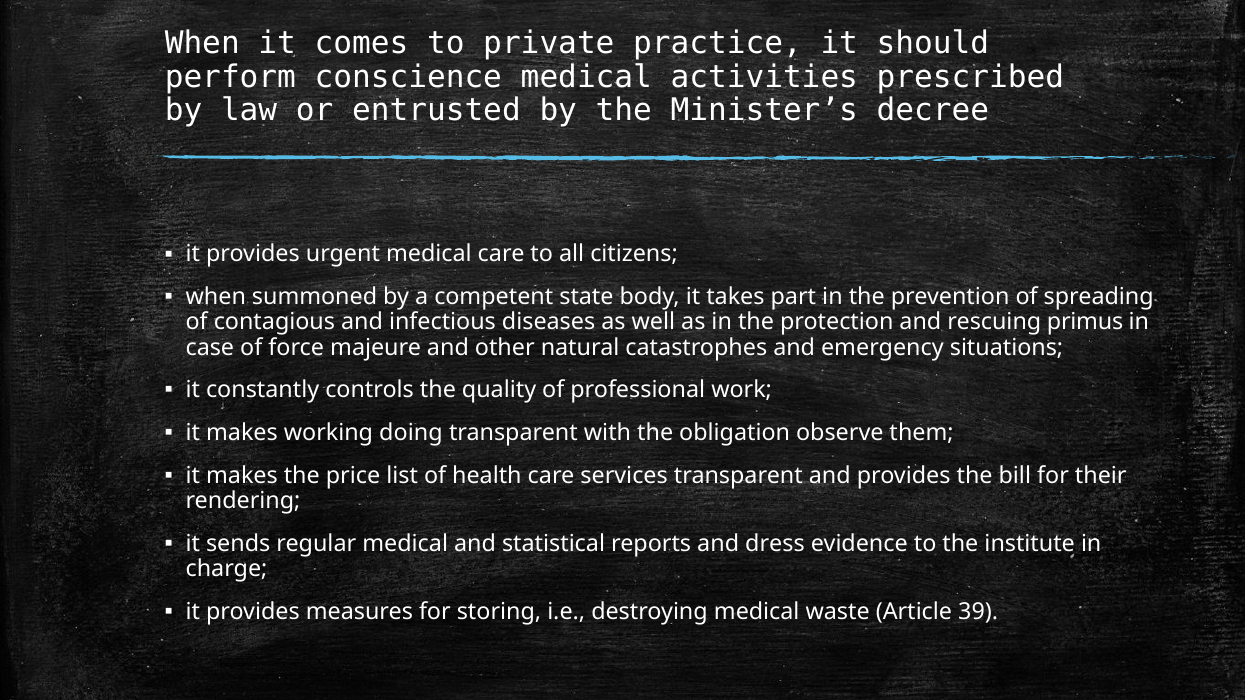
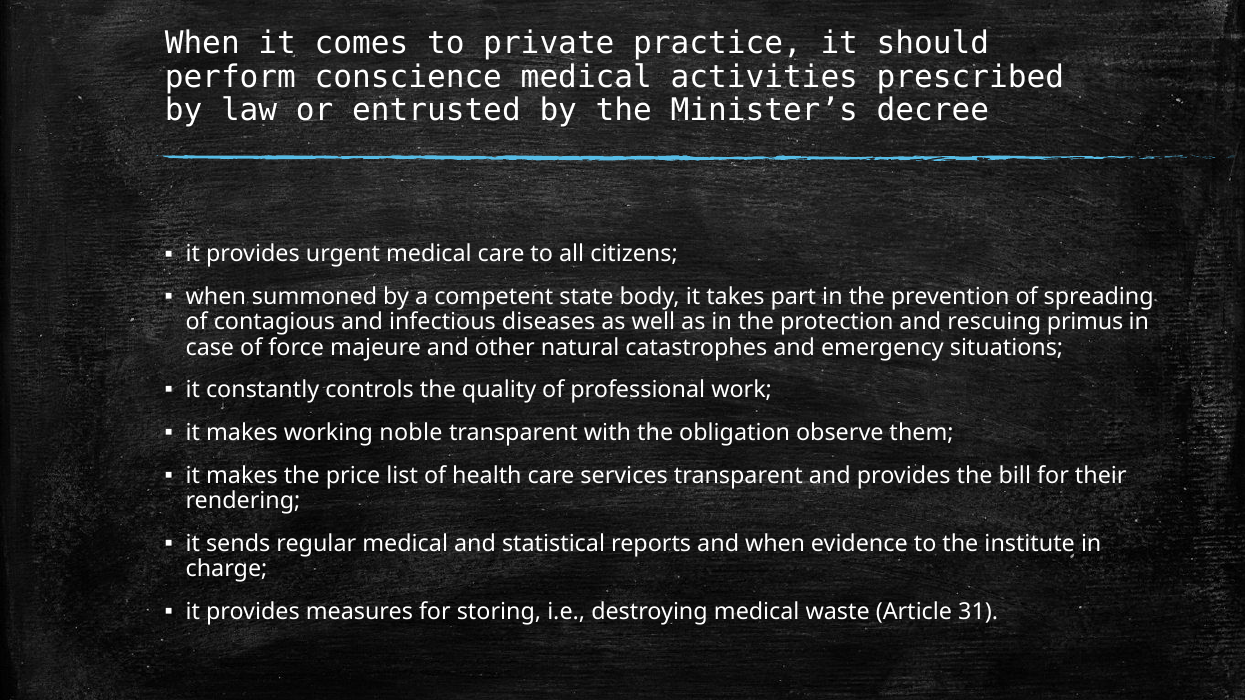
doing: doing -> noble
and dress: dress -> when
39: 39 -> 31
